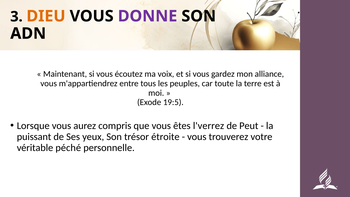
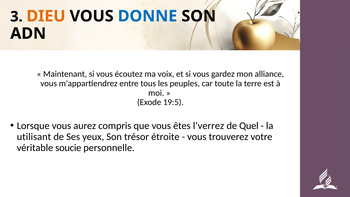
DONNE colour: purple -> blue
Peut: Peut -> Quel
puissant: puissant -> utilisant
péché: péché -> soucie
